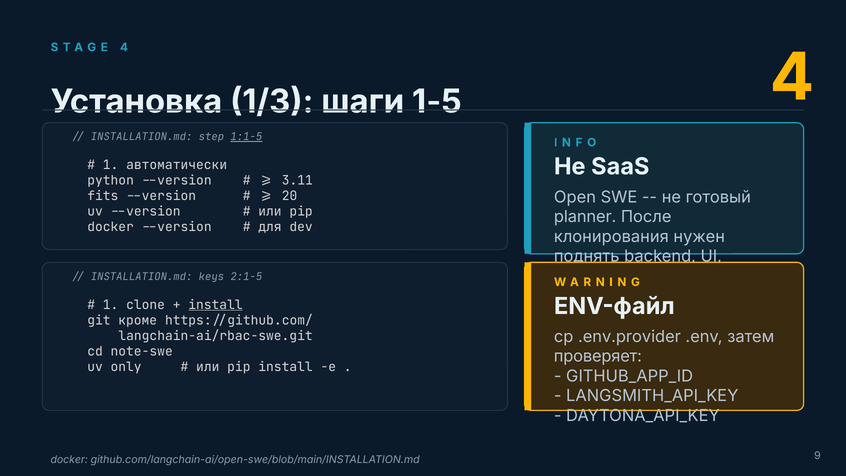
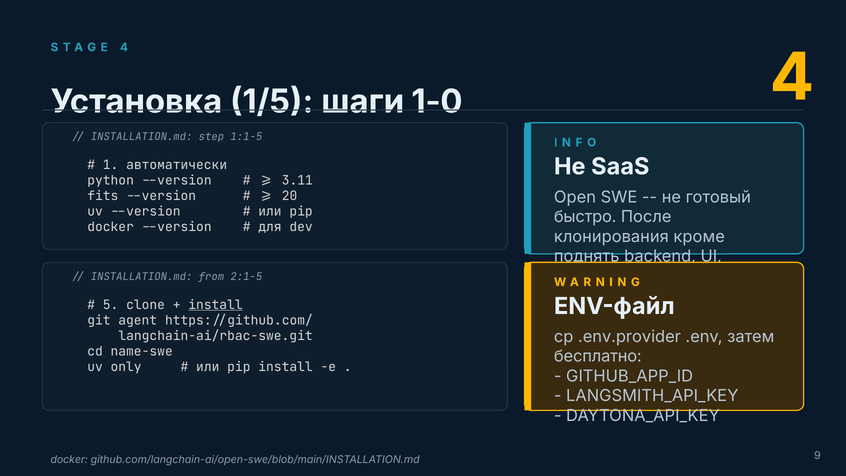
1/3: 1/3 -> 1/5
1-5: 1-5 -> 1-0
1:1-5 underline: present -> none
planner: planner -> быстро
нужен: нужен -> кроме
keys: keys -> from
1 at (111, 305): 1 -> 5
кроме: кроме -> agent
note-swe: note-swe -> name-swe
проверяет: проверяет -> бесплатно
